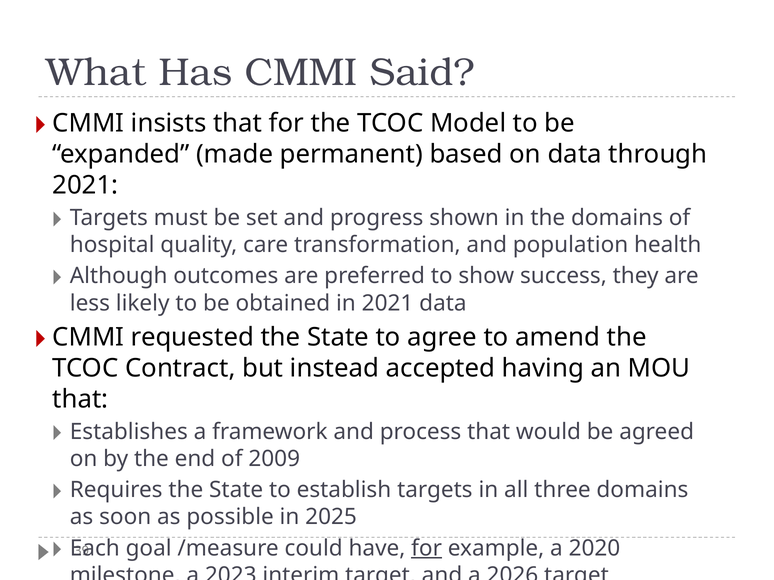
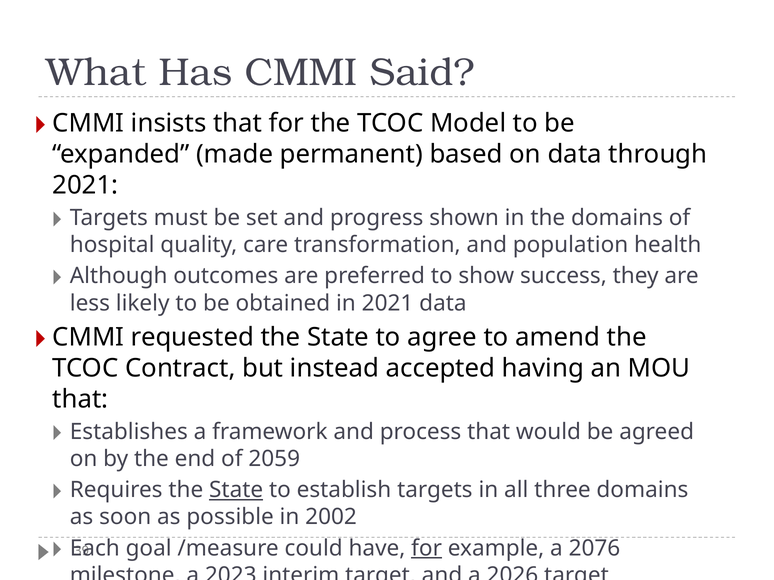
2009: 2009 -> 2059
State at (236, 490) underline: none -> present
2025: 2025 -> 2002
2020: 2020 -> 2076
